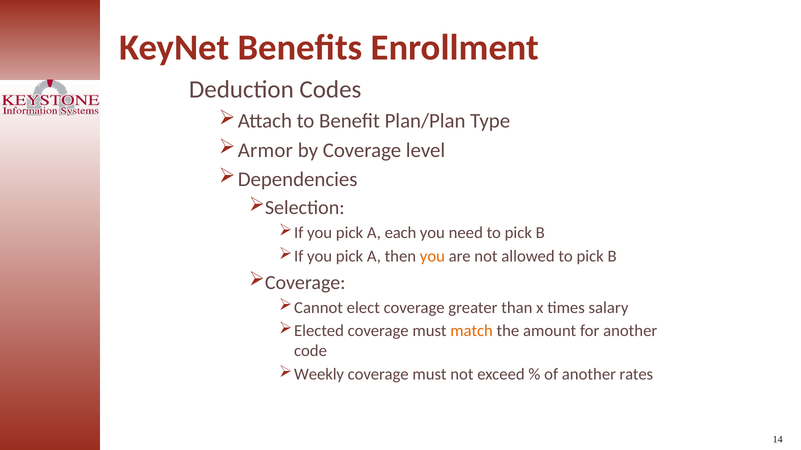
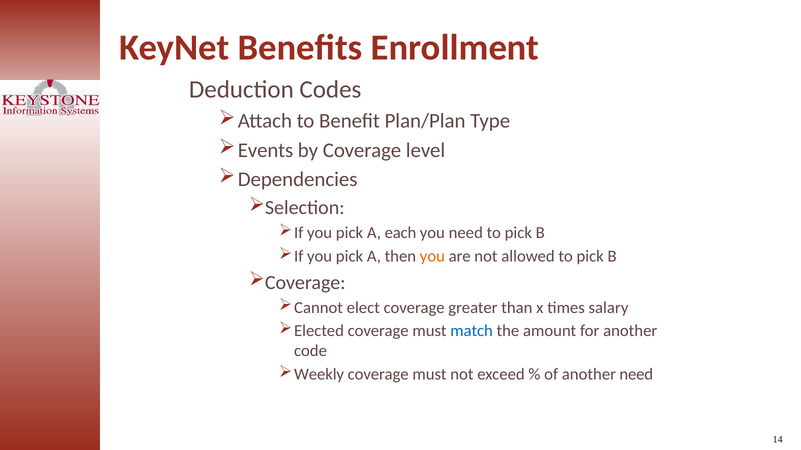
Armor: Armor -> Events
match colour: orange -> blue
another rates: rates -> need
